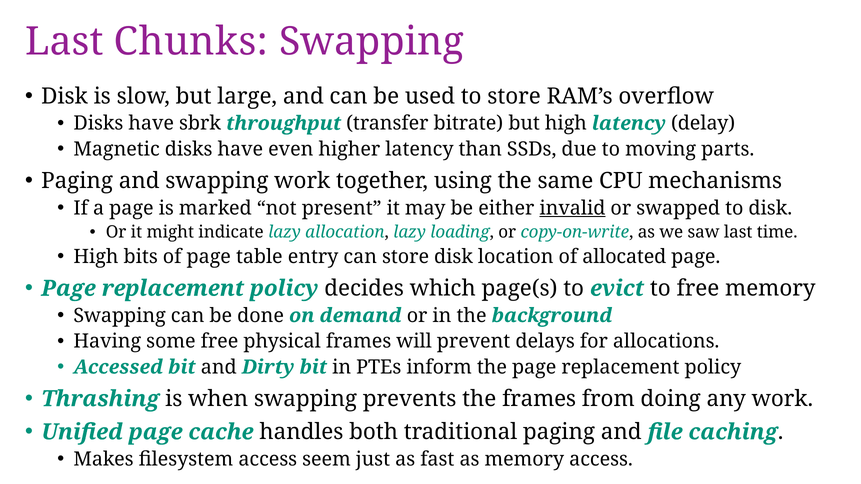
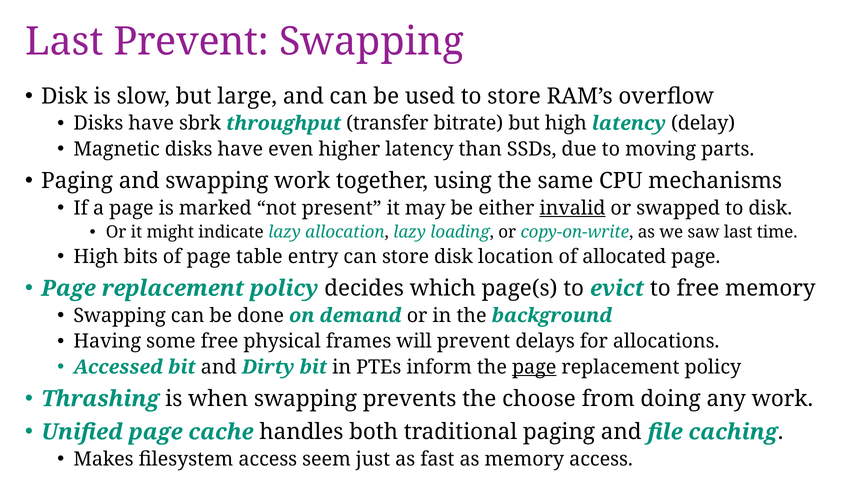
Last Chunks: Chunks -> Prevent
page at (534, 367) underline: none -> present
the frames: frames -> choose
